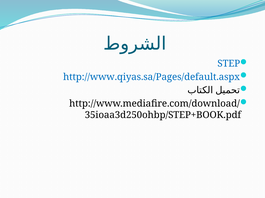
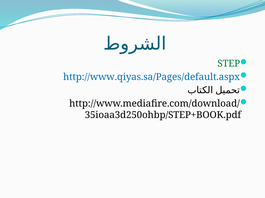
STEP colour: blue -> green
